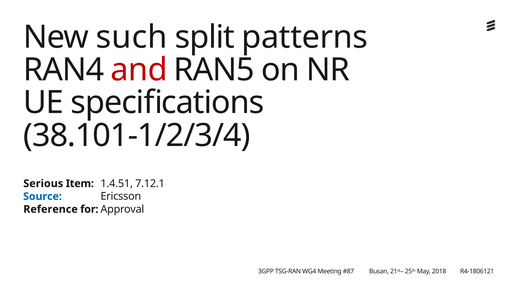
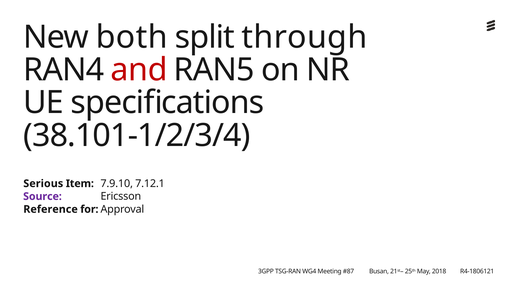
such: such -> both
patterns: patterns -> through
1.4.51: 1.4.51 -> 7.9.10
Source colour: blue -> purple
